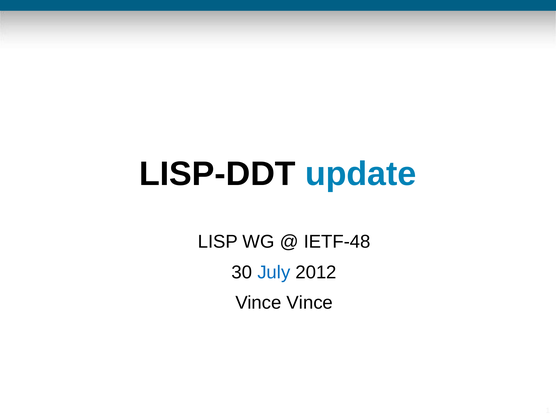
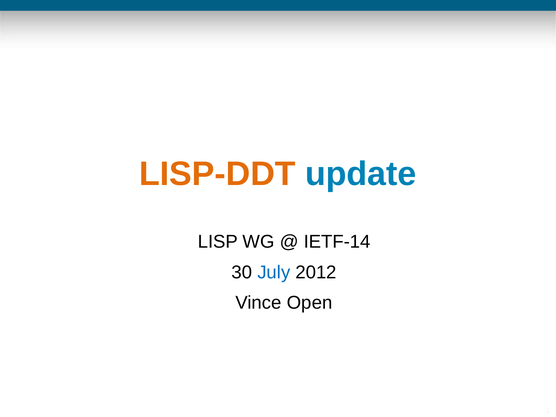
LISP-DDT colour: black -> orange
IETF-48: IETF-48 -> IETF-14
Vince Vince: Vince -> Open
